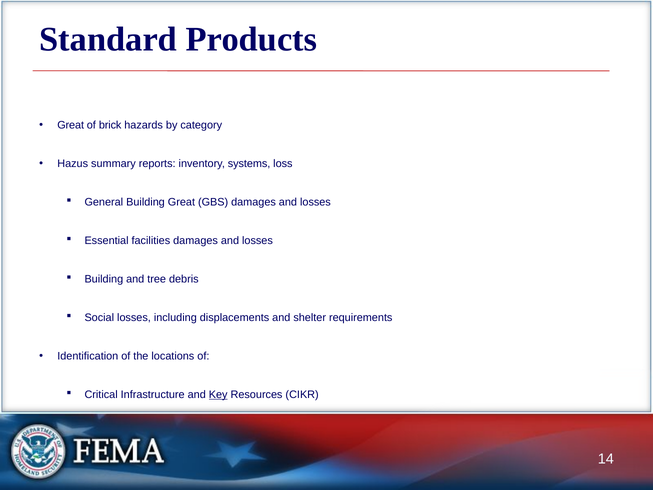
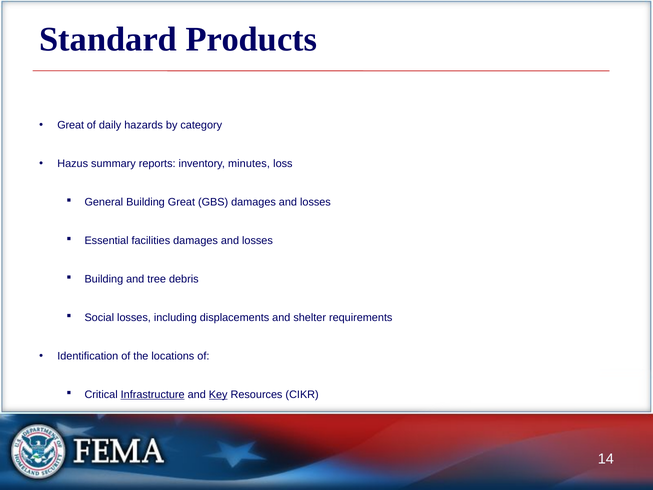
brick: brick -> daily
systems: systems -> minutes
Infrastructure underline: none -> present
